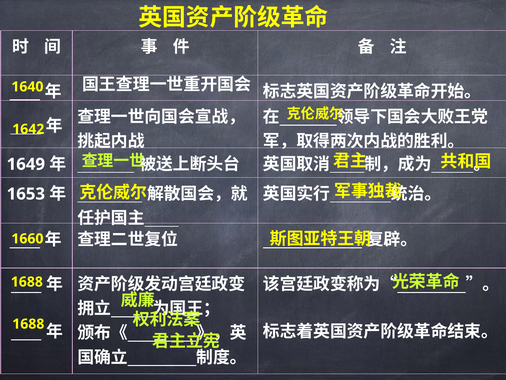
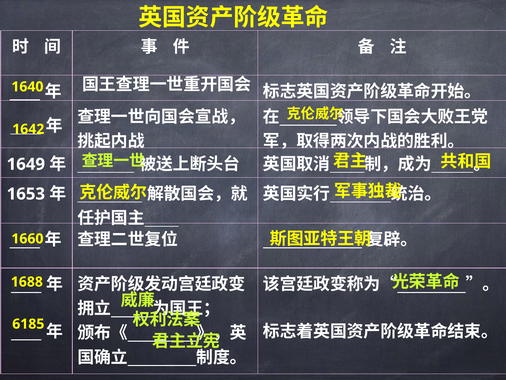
1688 at (28, 324): 1688 -> 6185
